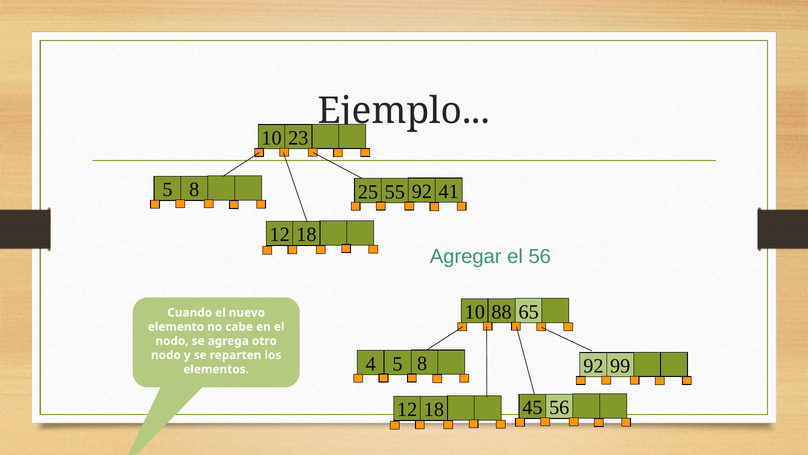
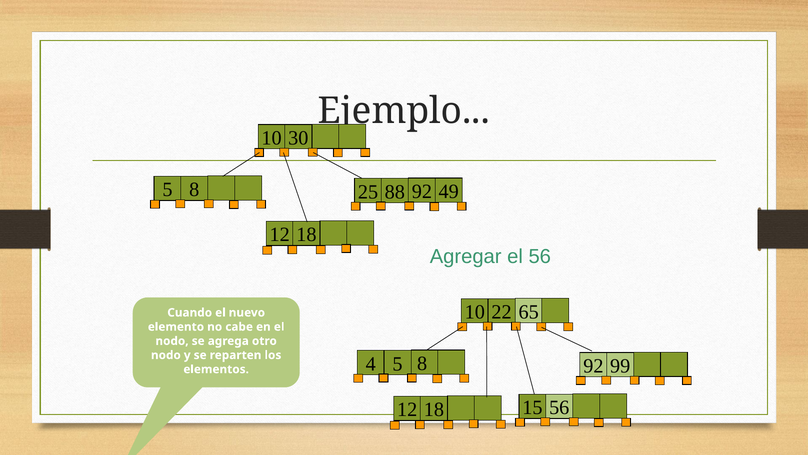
23: 23 -> 30
55: 55 -> 88
41: 41 -> 49
88: 88 -> 22
45: 45 -> 15
